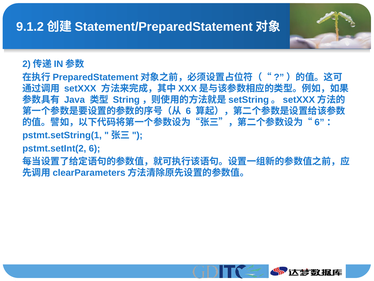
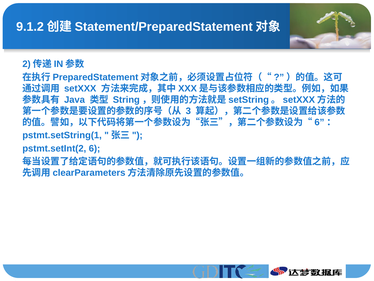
6 at (188, 111): 6 -> 3
